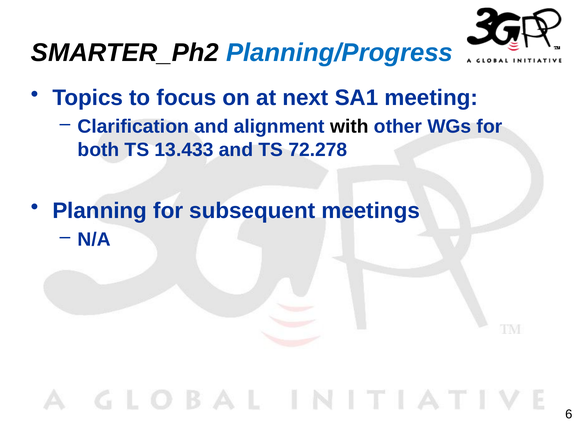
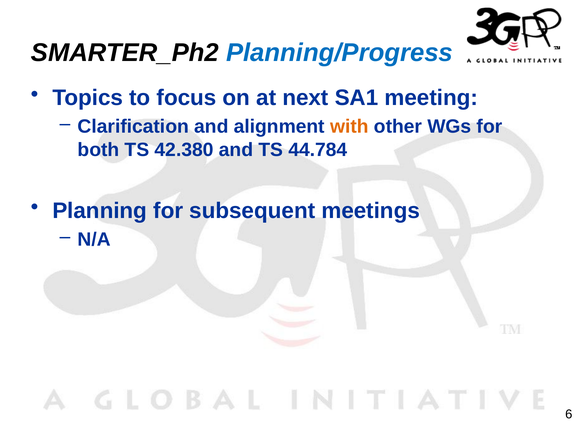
with colour: black -> orange
13.433: 13.433 -> 42.380
72.278: 72.278 -> 44.784
